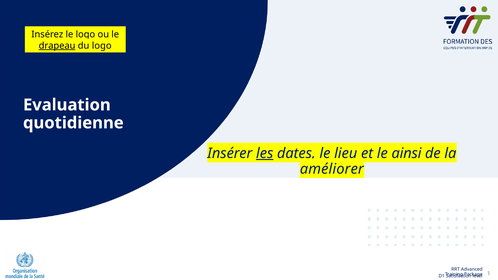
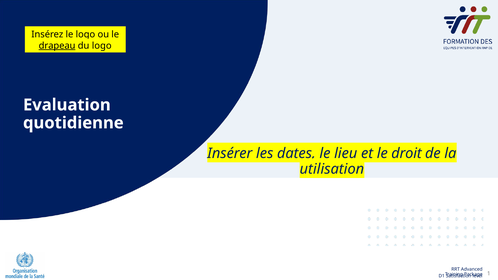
les underline: present -> none
ainsi: ainsi -> droit
améliorer: améliorer -> utilisation
